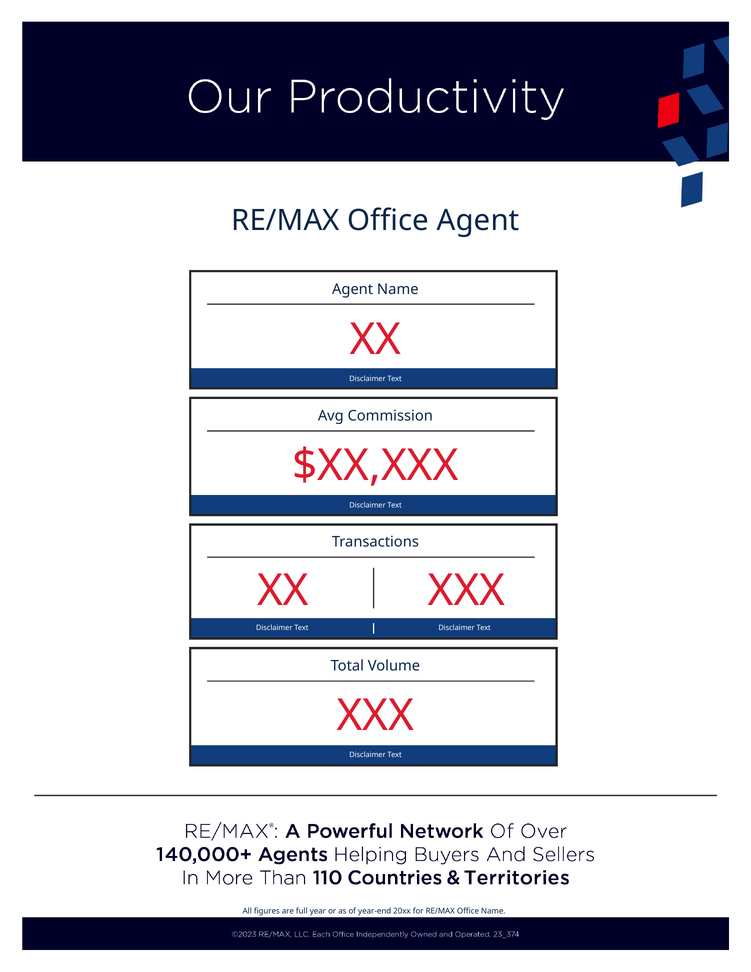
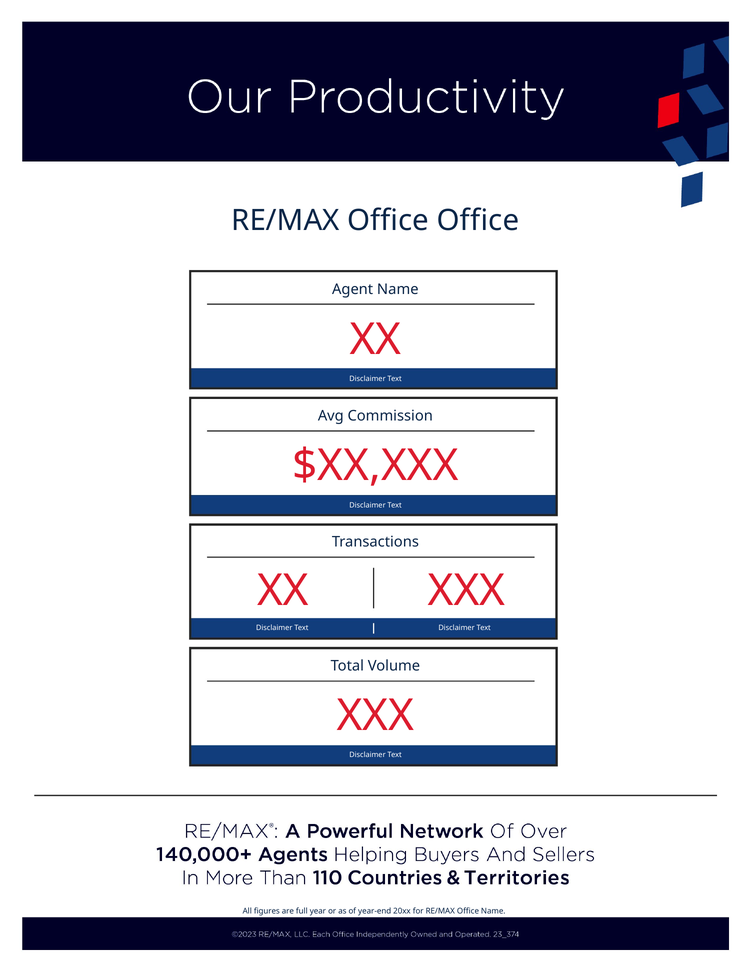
Office Agent: Agent -> Office
